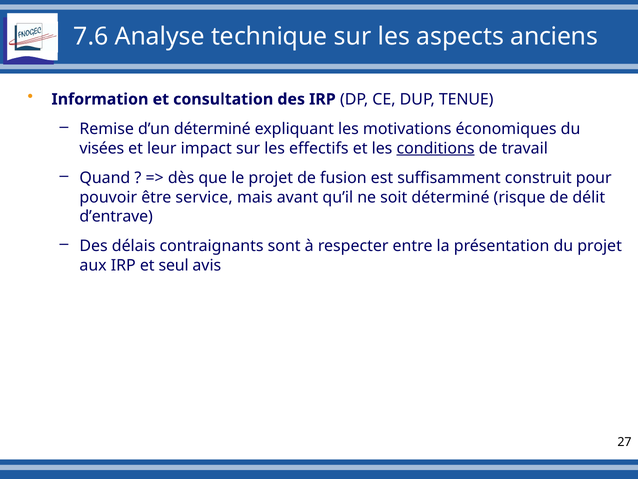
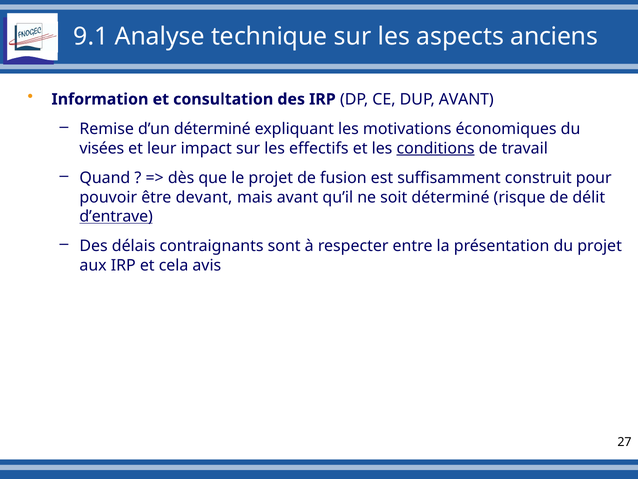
7.6: 7.6 -> 9.1
DUP TENUE: TENUE -> AVANT
service: service -> devant
d’entrave underline: none -> present
seul: seul -> cela
